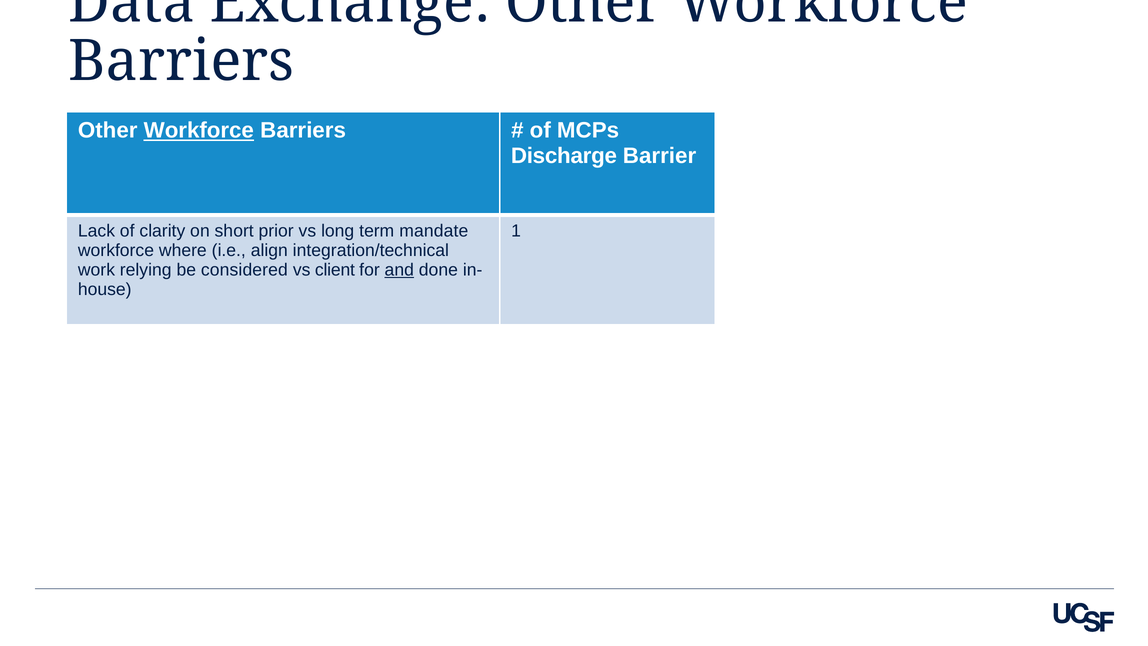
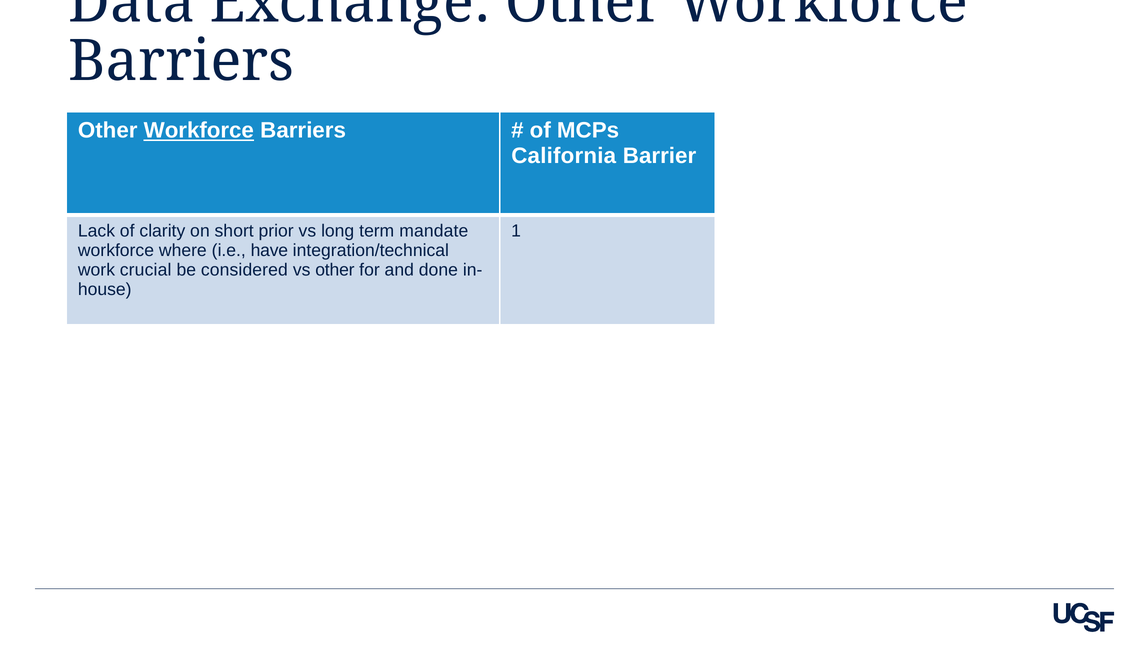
Discharge: Discharge -> California
align: align -> have
relying: relying -> crucial
vs client: client -> other
and underline: present -> none
